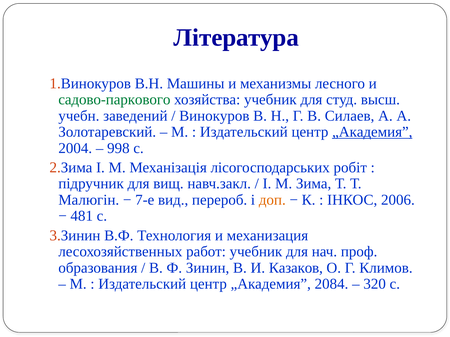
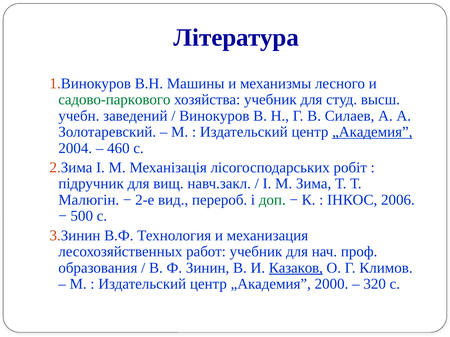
998: 998 -> 460
7-е: 7-е -> 2-е
доп colour: orange -> green
481: 481 -> 500
Казаков underline: none -> present
2084: 2084 -> 2000
